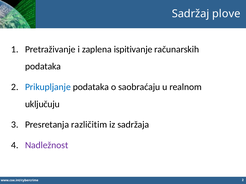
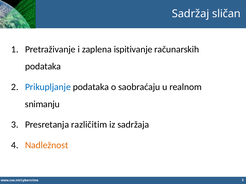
plove: plove -> sličan
uključuju: uključuju -> snimanju
Nadležnost colour: purple -> orange
